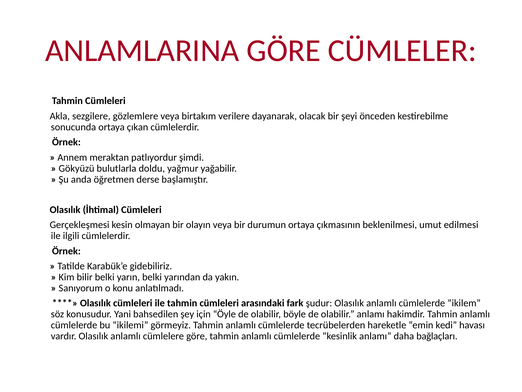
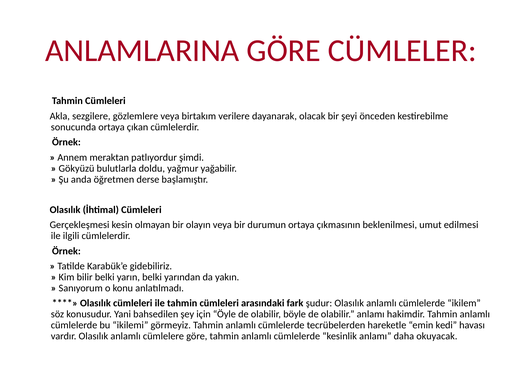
bağlaçları: bağlaçları -> okuyacak
